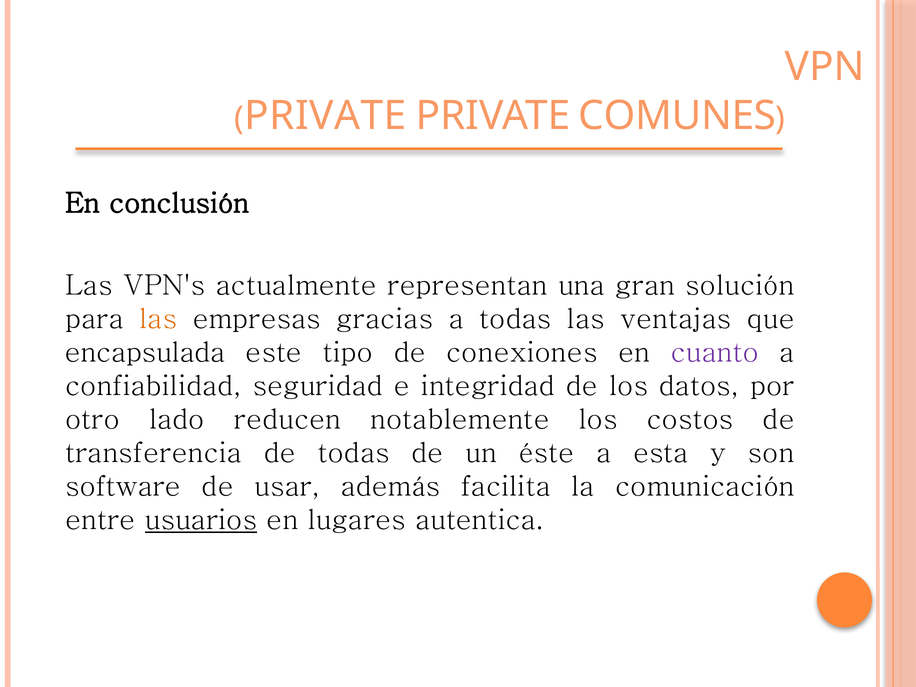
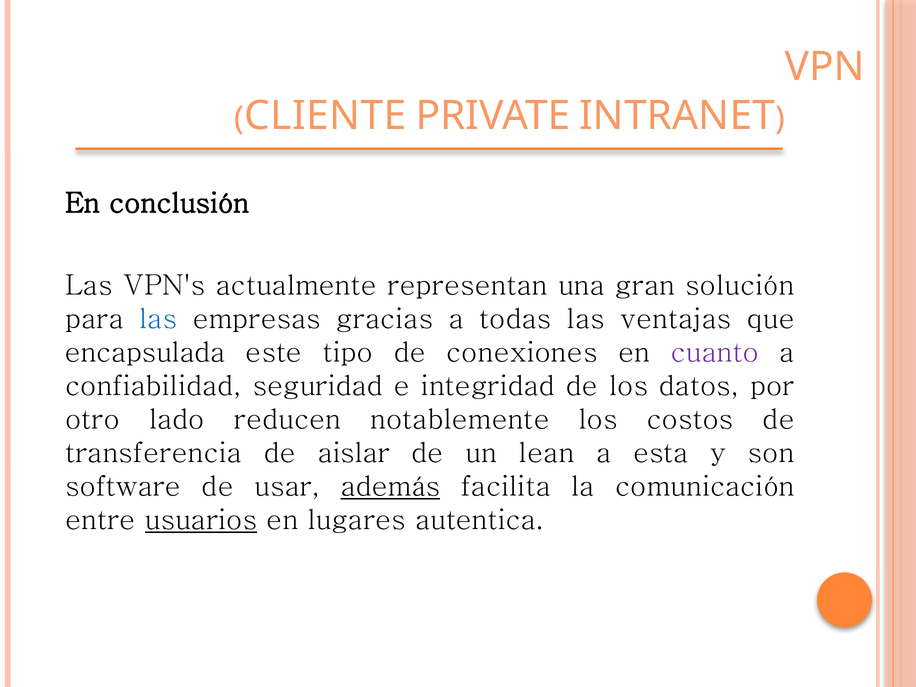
PRIVATE at (325, 116): PRIVATE -> CLIENTE
COMUNES: COMUNES -> INTRANET
las at (158, 319) colour: orange -> blue
de todas: todas -> aislar
éste: éste -> lean
además underline: none -> present
